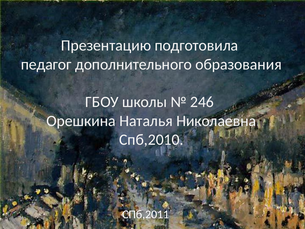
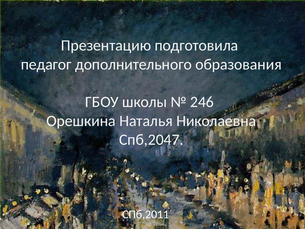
Спб,2010: Спб,2010 -> Спб,2047
